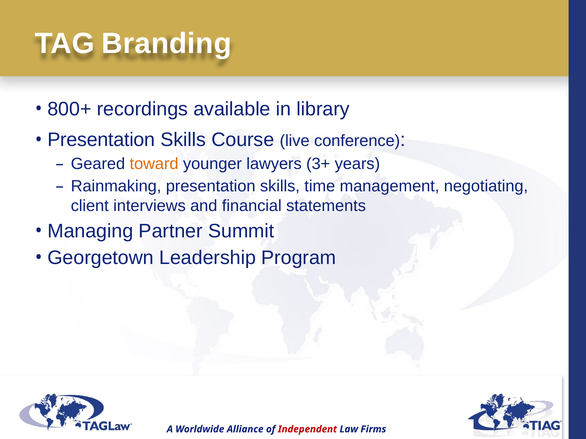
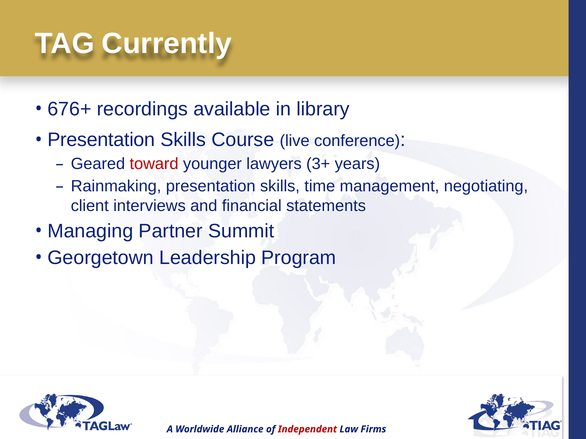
Branding: Branding -> Currently
800+: 800+ -> 676+
toward colour: orange -> red
